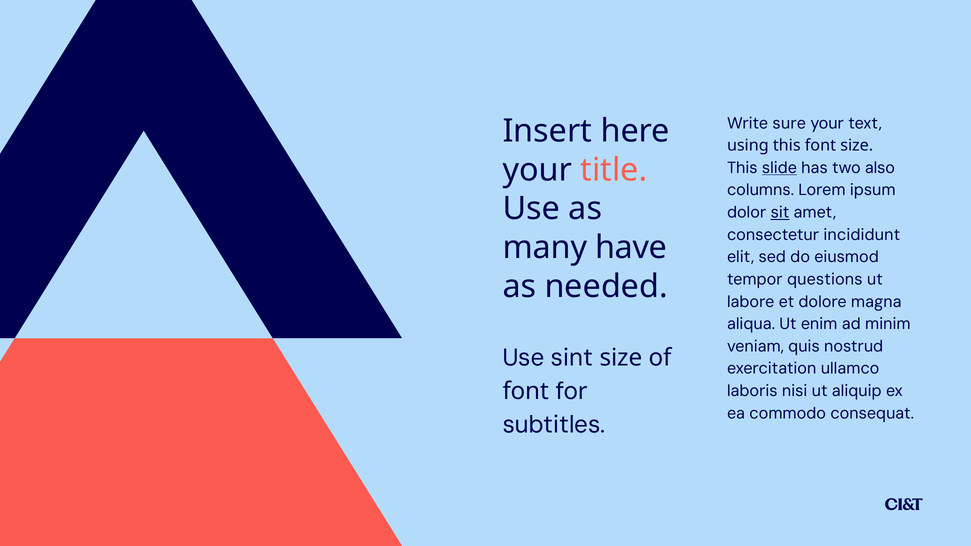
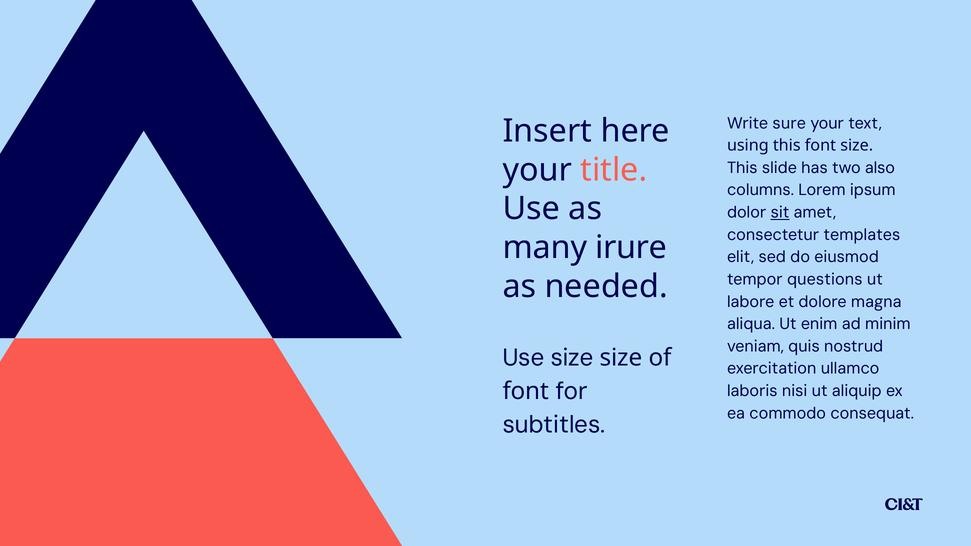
slide underline: present -> none
incididunt: incididunt -> templates
have: have -> irure
Use sint: sint -> size
